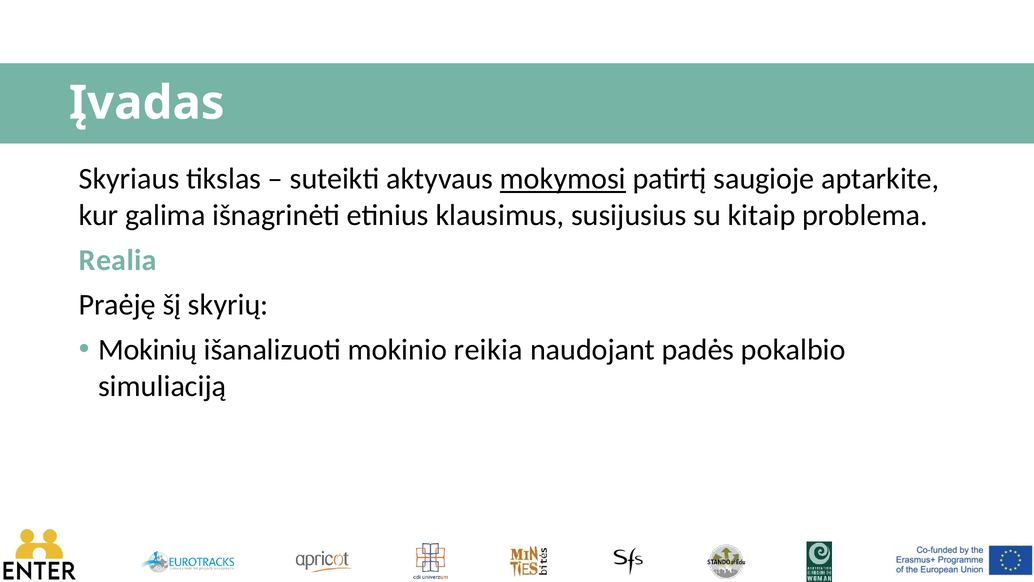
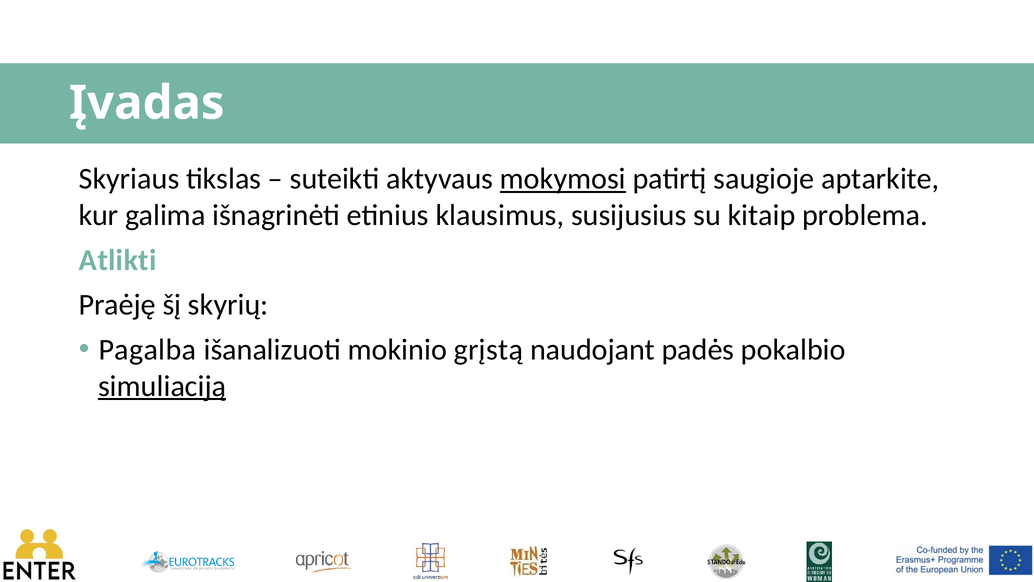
Realia: Realia -> Atlikti
Mokinių: Mokinių -> Pagalba
reikia: reikia -> grįstą
simuliaciją underline: none -> present
